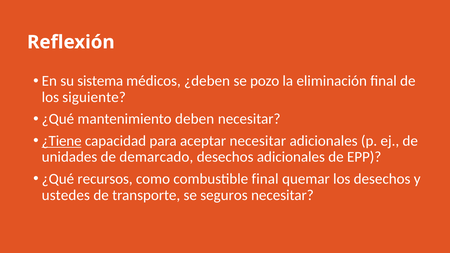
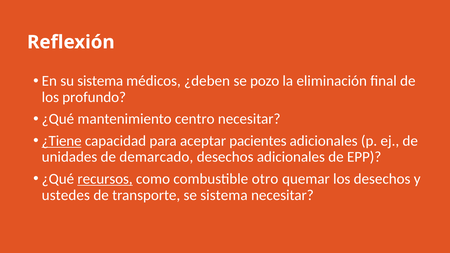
siguiente: siguiente -> profundo
deben: deben -> centro
aceptar necesitar: necesitar -> pacientes
recursos underline: none -> present
combustible final: final -> otro
se seguros: seguros -> sistema
